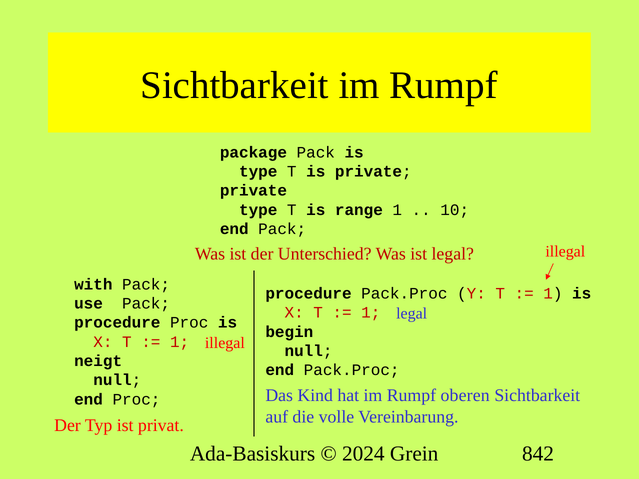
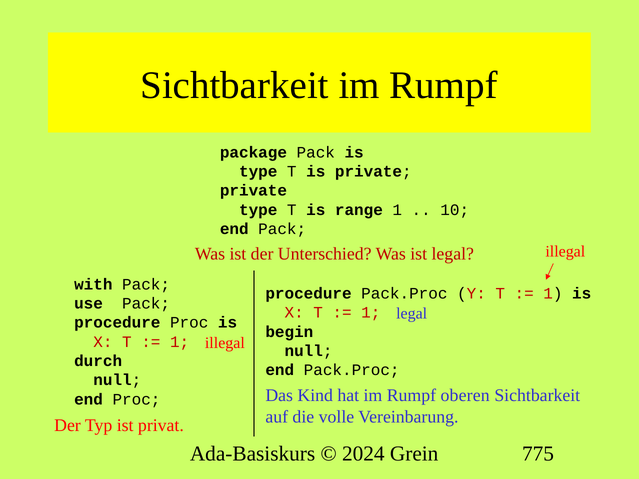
neigt: neigt -> durch
842: 842 -> 775
